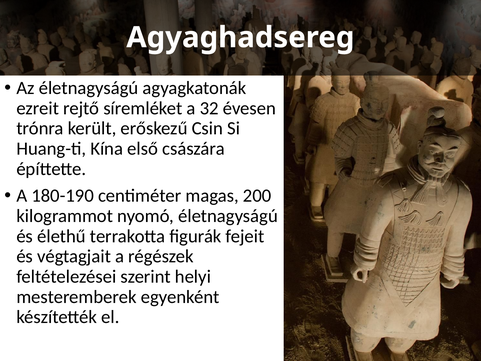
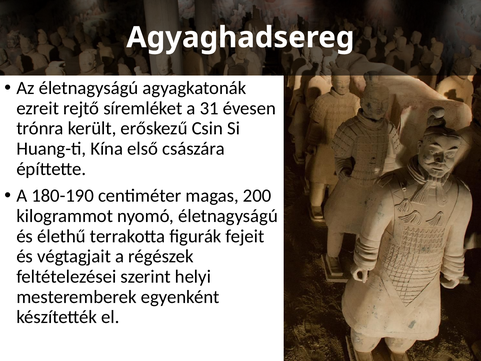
32: 32 -> 31
